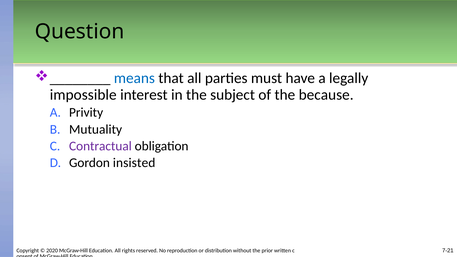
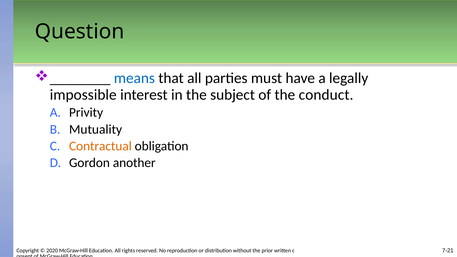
because: because -> conduct
Contractual colour: purple -> orange
insisted: insisted -> another
